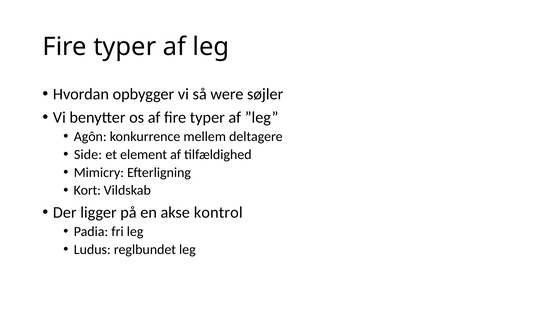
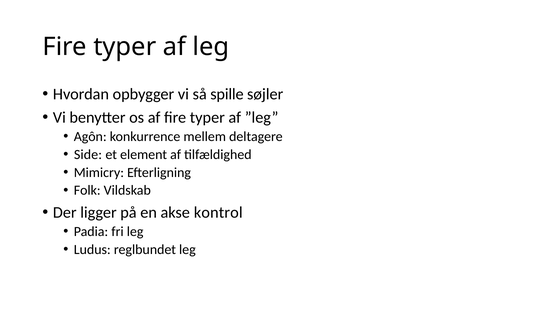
were: were -> spille
Kort: Kort -> Folk
